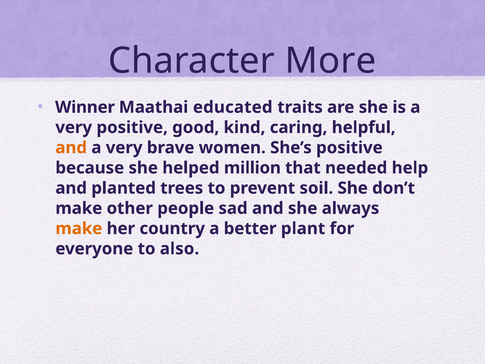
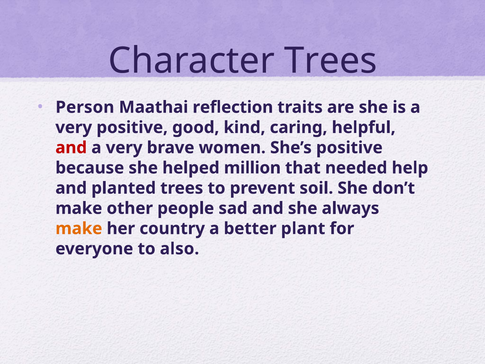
Character More: More -> Trees
Winner: Winner -> Person
educated: educated -> reflection
and at (71, 148) colour: orange -> red
